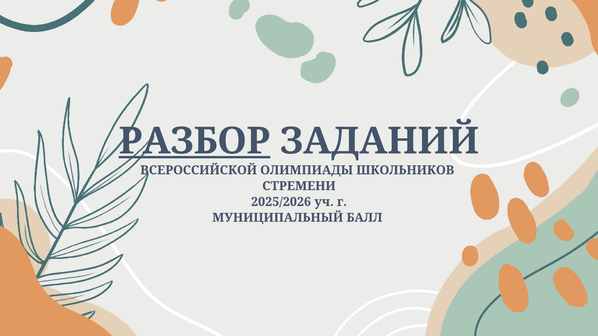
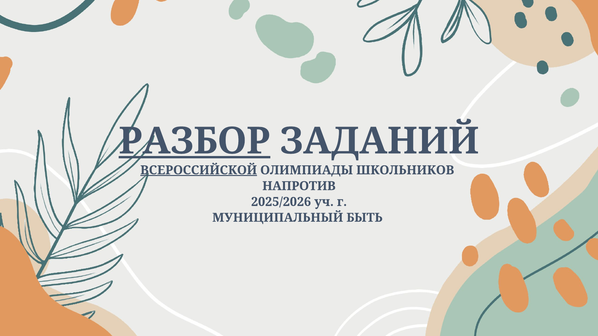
ВСЕРОССИЙСКОЙ underline: none -> present
СТРЕМЕНИ: СТРЕМЕНИ -> НАПРОТИВ
БАЛЛ: БАЛЛ -> БЫТЬ
